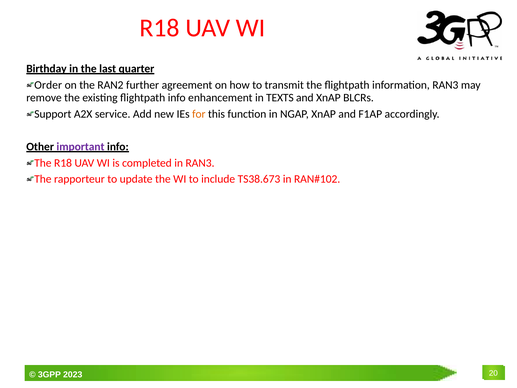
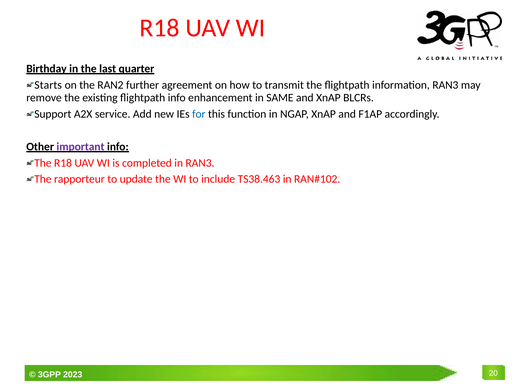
Order: Order -> Starts
TEXTS: TEXTS -> SAME
for colour: orange -> blue
TS38.673: TS38.673 -> TS38.463
